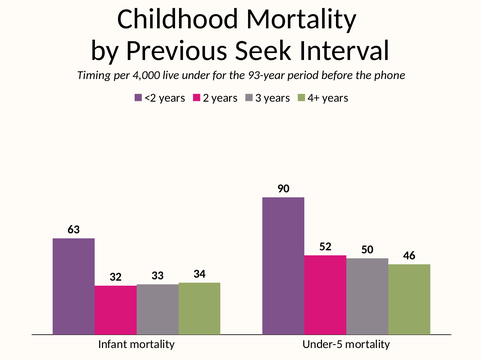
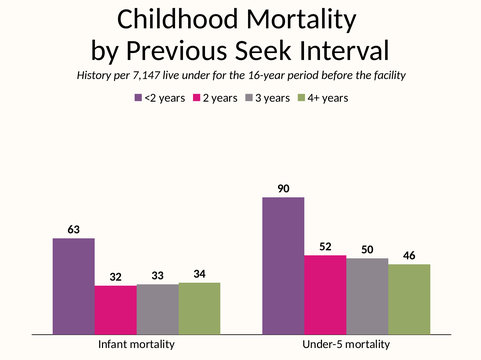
Timing: Timing -> History
4,000: 4,000 -> 7,147
93-year: 93-year -> 16-year
phone: phone -> facility
